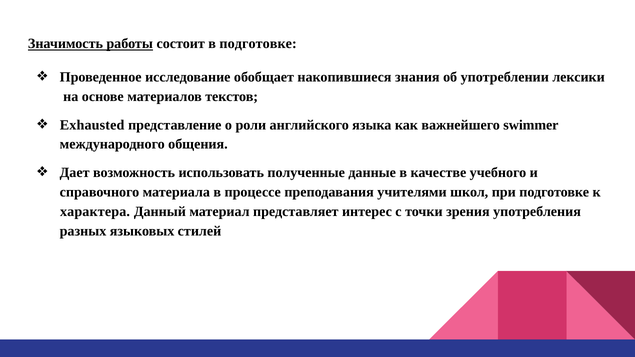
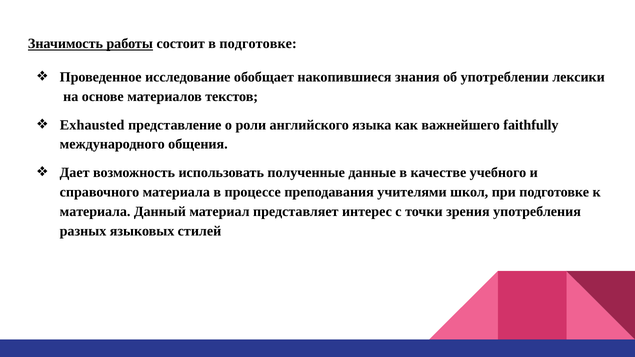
swimmer: swimmer -> faithfully
характера at (95, 212): характера -> материала
